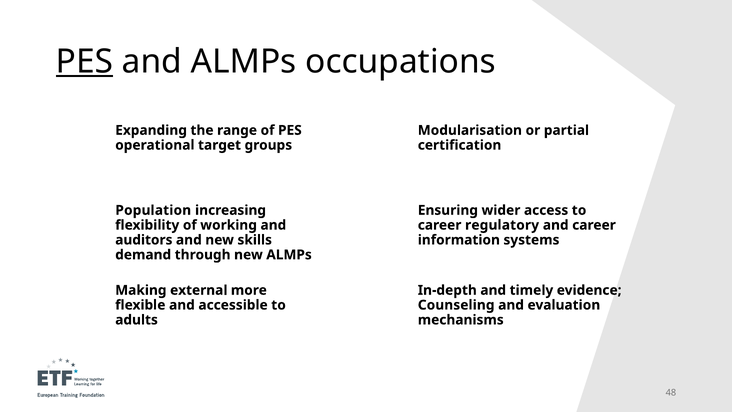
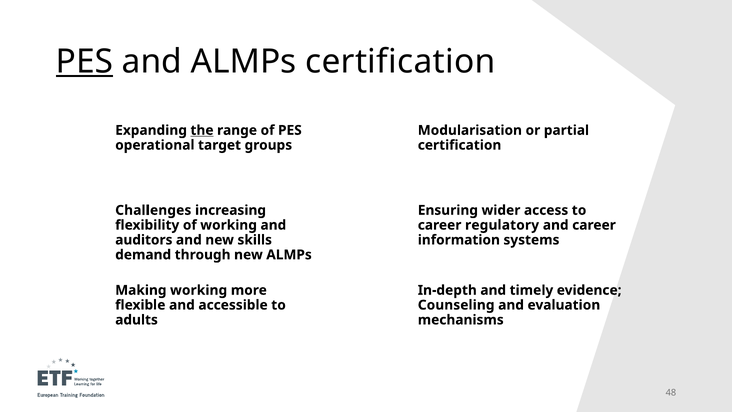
ALMPs occupations: occupations -> certification
the underline: none -> present
Population: Population -> Challenges
Making external: external -> working
